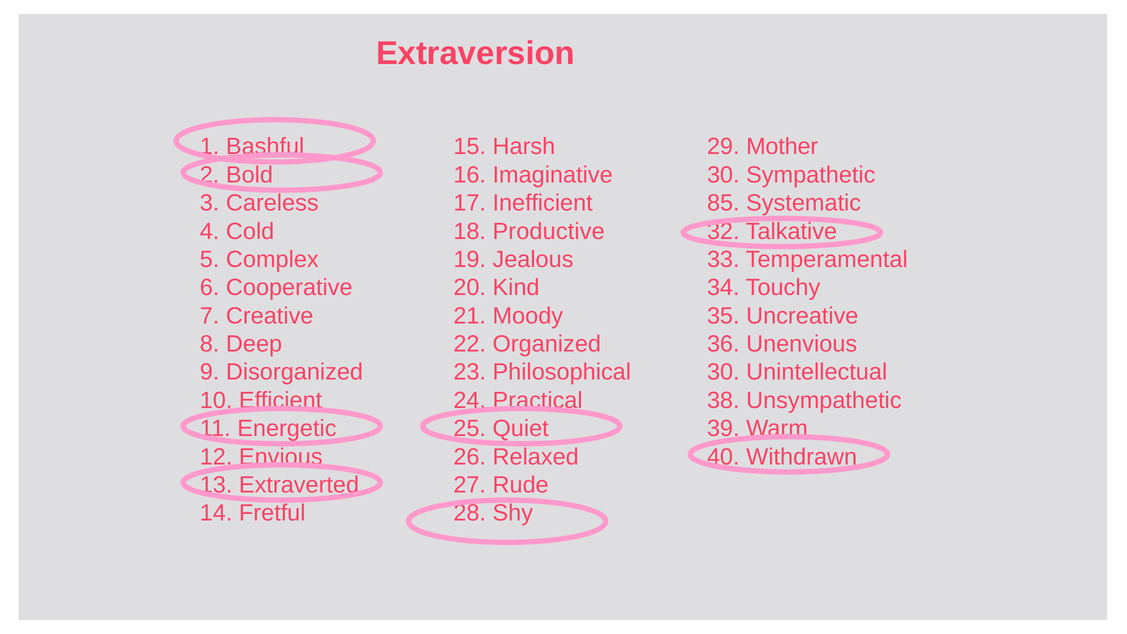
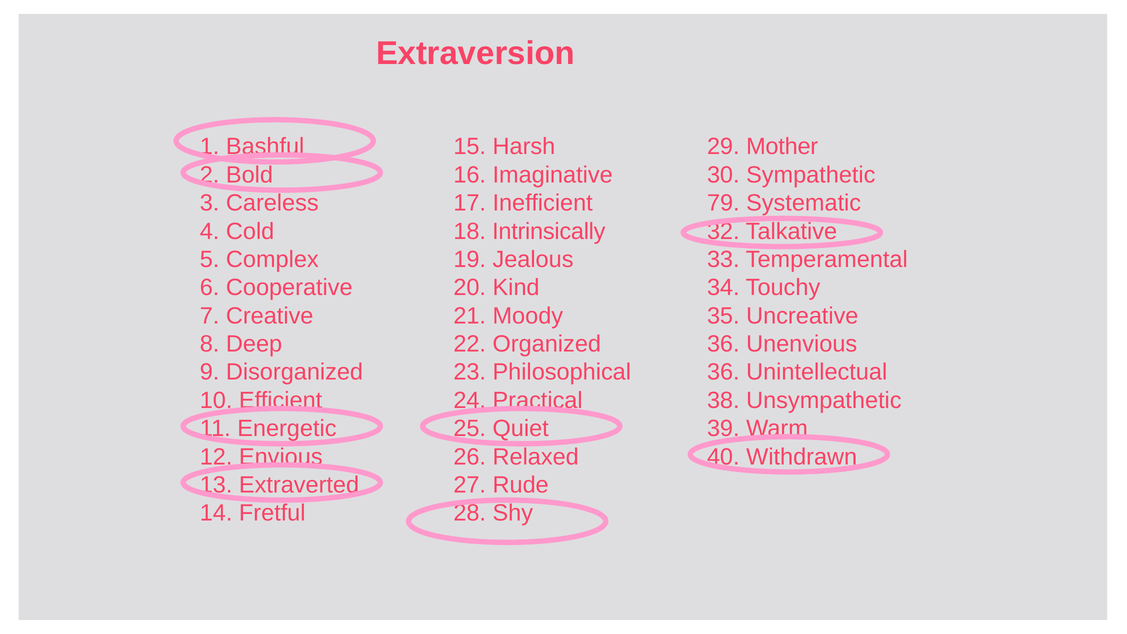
85: 85 -> 79
Productive: Productive -> Intrinsically
Philosophical 30: 30 -> 36
